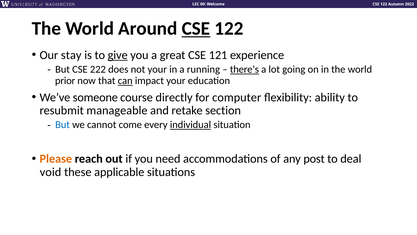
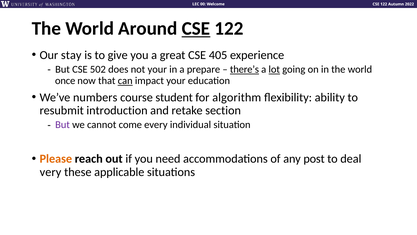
give underline: present -> none
121: 121 -> 405
222: 222 -> 502
running: running -> prepare
lot underline: none -> present
prior: prior -> once
someone: someone -> numbers
directly: directly -> student
computer: computer -> algorithm
manageable: manageable -> introduction
But at (63, 125) colour: blue -> purple
individual underline: present -> none
void: void -> very
